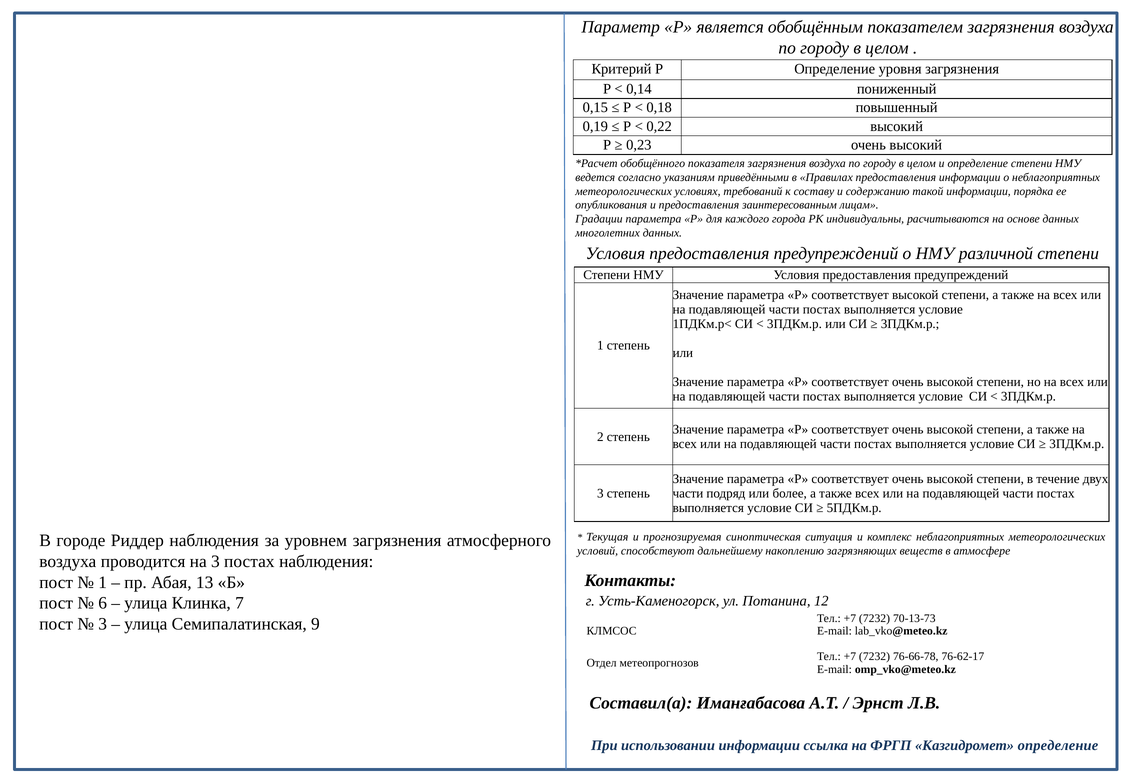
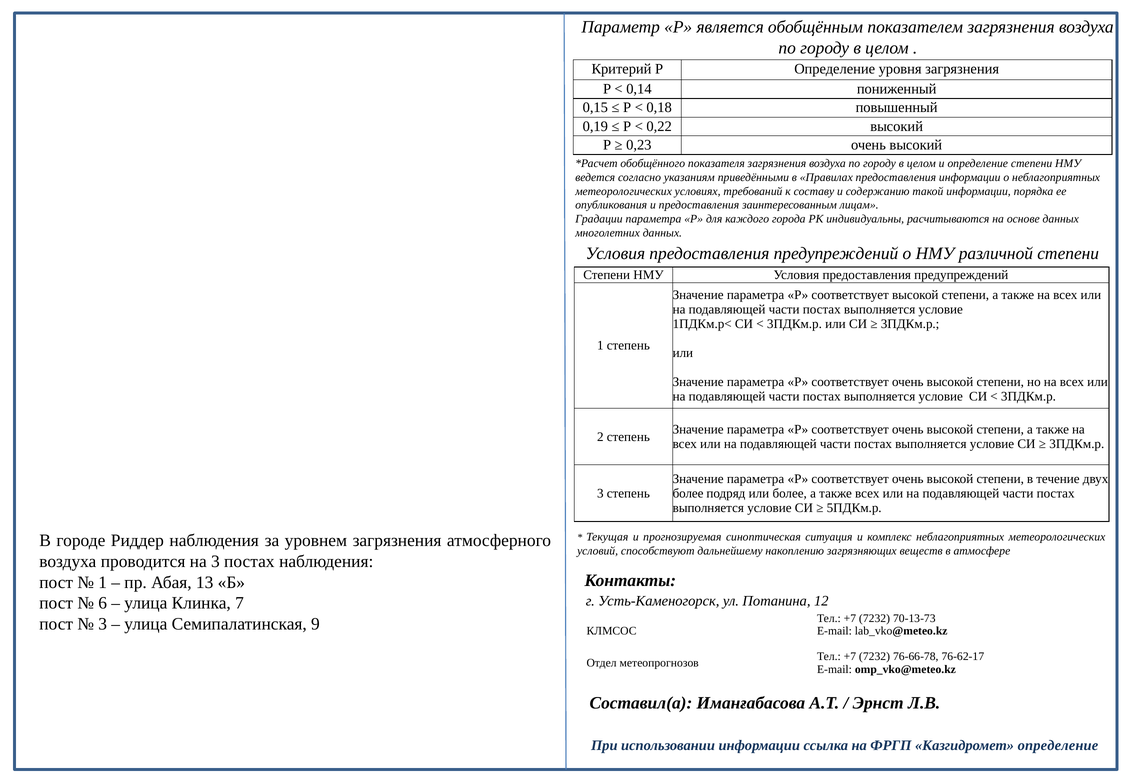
части at (688, 494): части -> более
